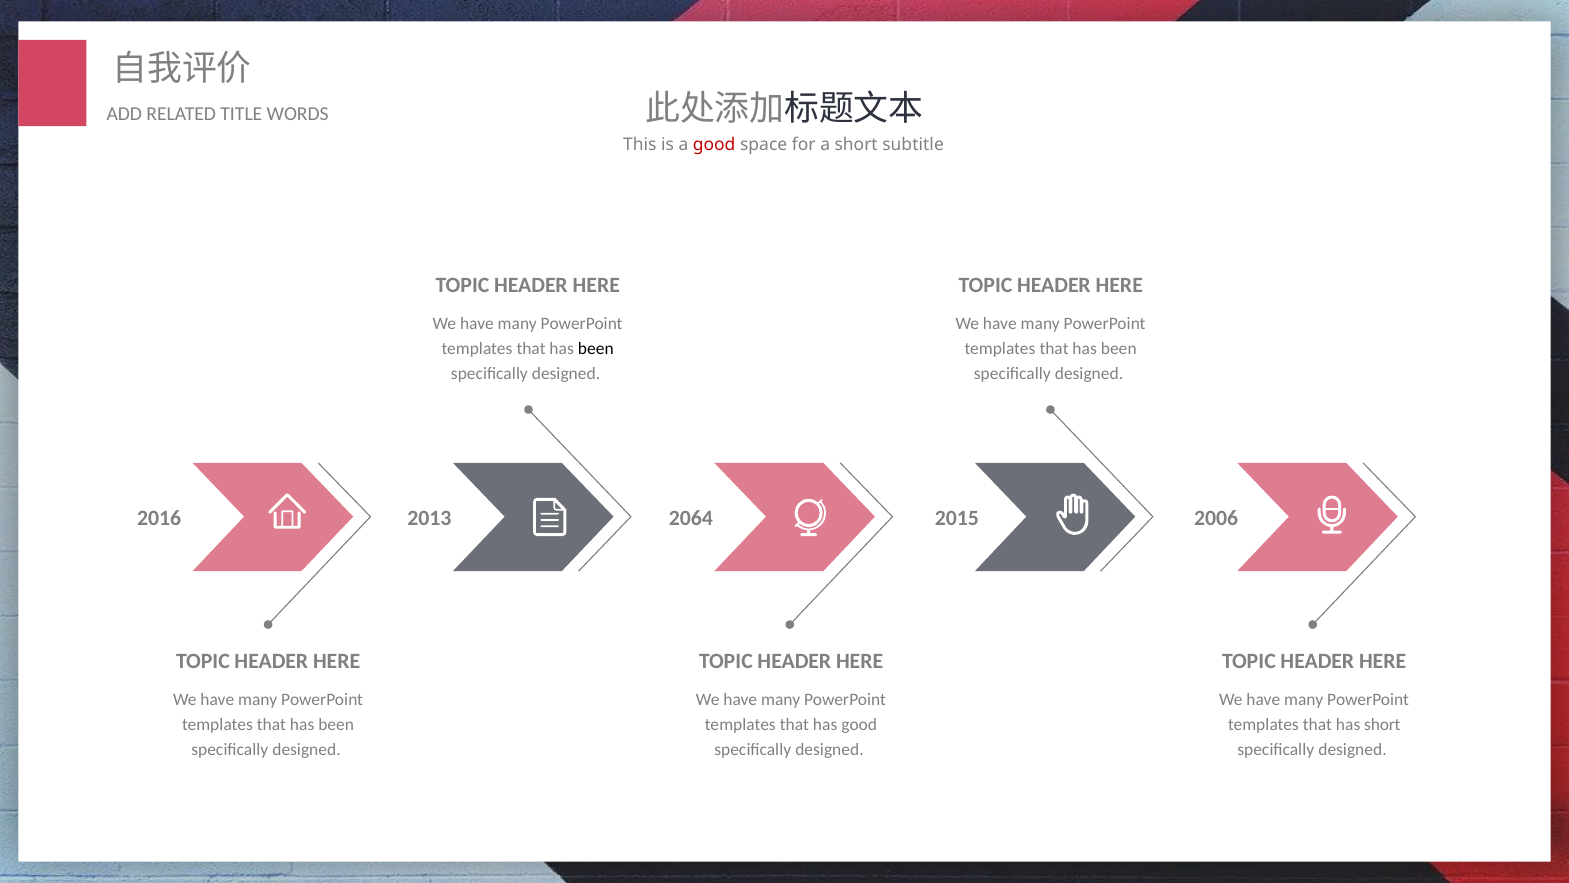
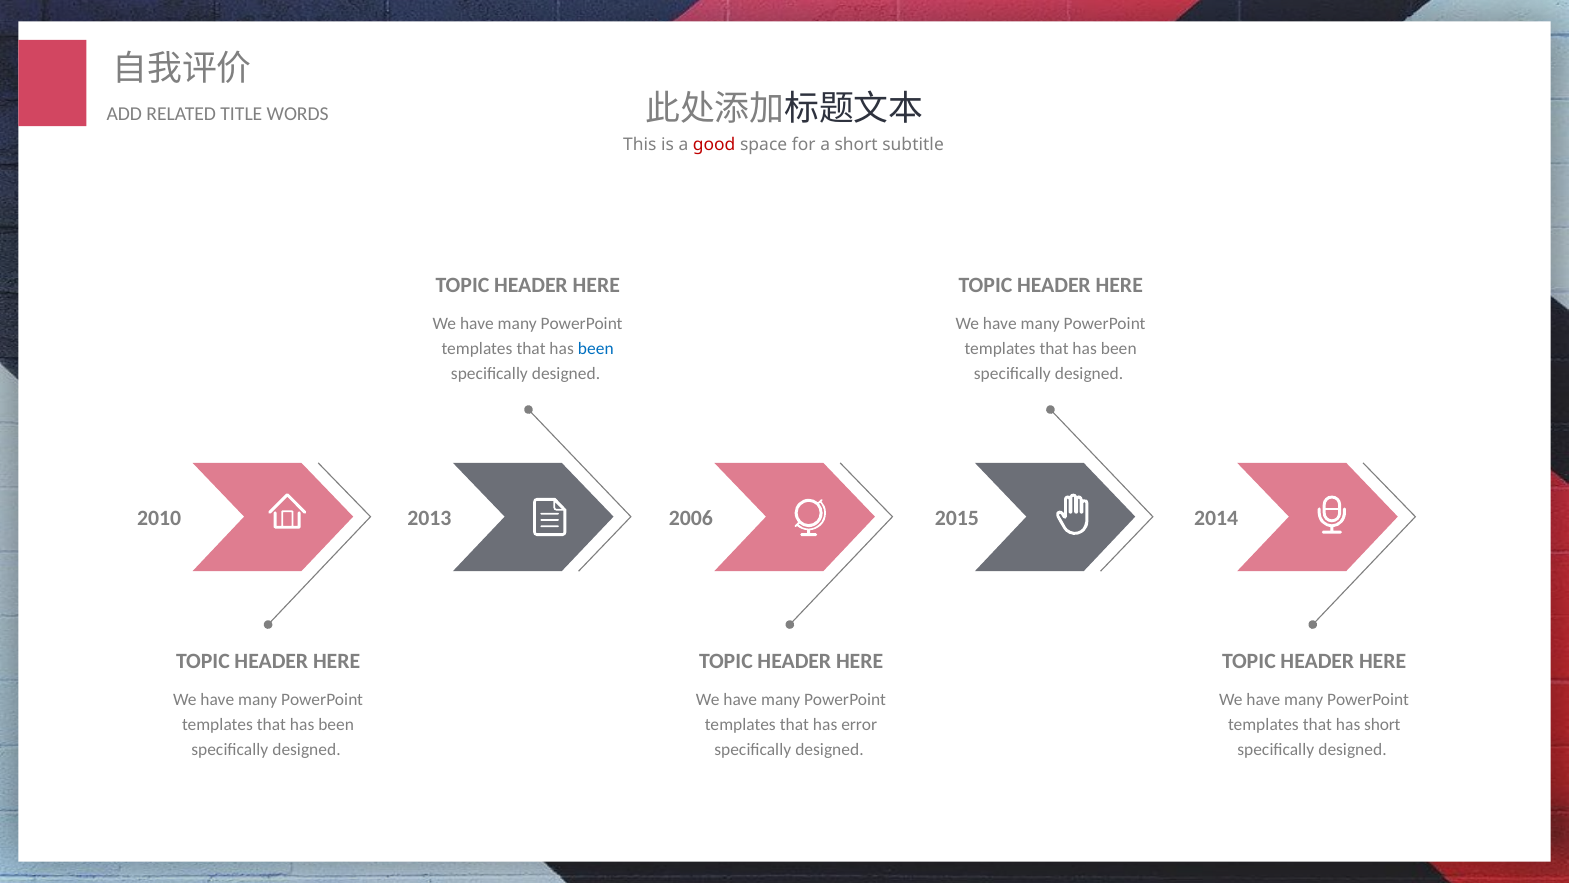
been at (596, 349) colour: black -> blue
2016: 2016 -> 2010
2064: 2064 -> 2006
2006: 2006 -> 2014
has good: good -> error
